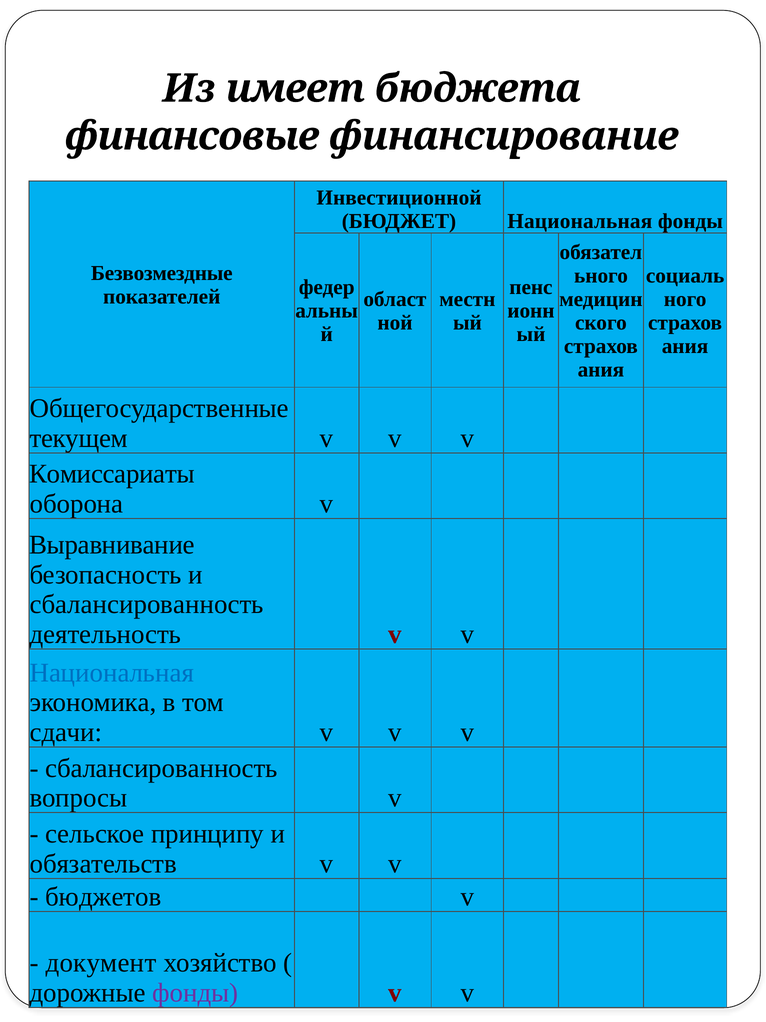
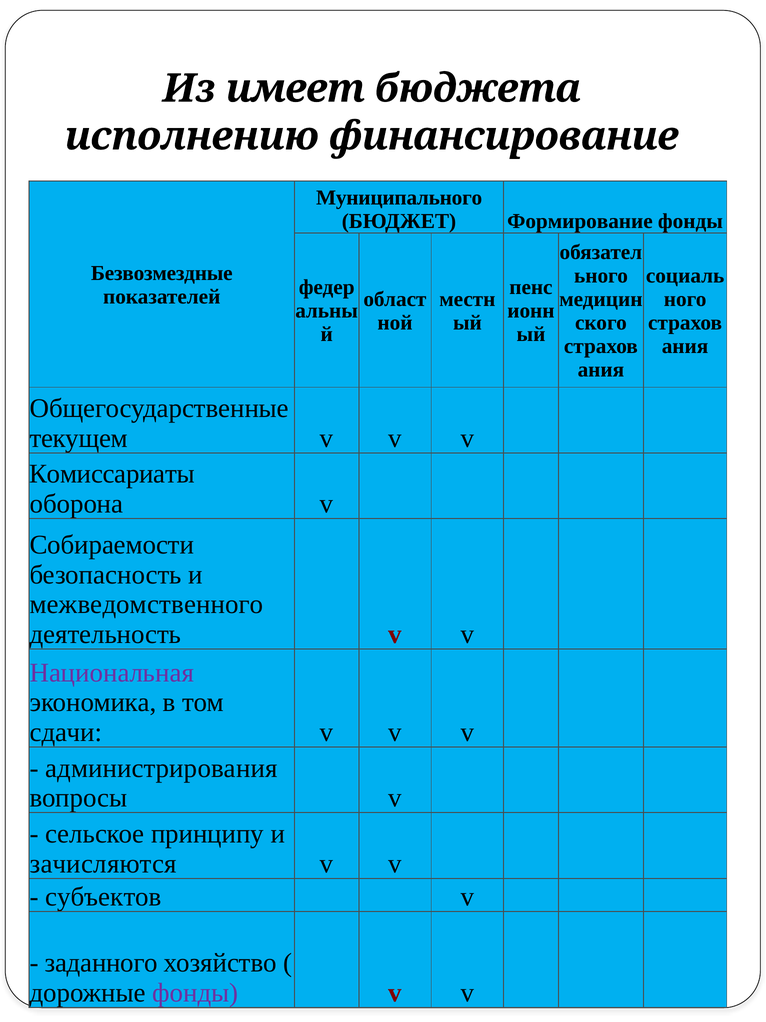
финансовые: финансовые -> исполнению
Инвестиционной: Инвестиционной -> Муниципального
БЮДЖЕТ Национальная: Национальная -> Формирование
Выравнивание: Выравнивание -> Собираемости
сбалансированность at (147, 604): сбалансированность -> межведомственного
Национальная at (112, 672) colour: blue -> purple
сбалансированность at (161, 768): сбалансированность -> администрирования
обязательств: обязательств -> зачисляются
бюджетов: бюджетов -> субъектов
документ: документ -> заданного
